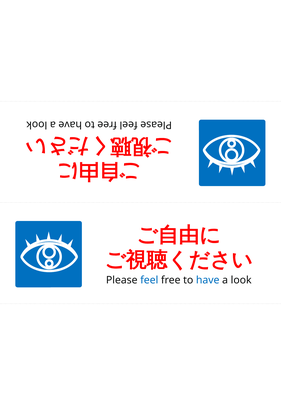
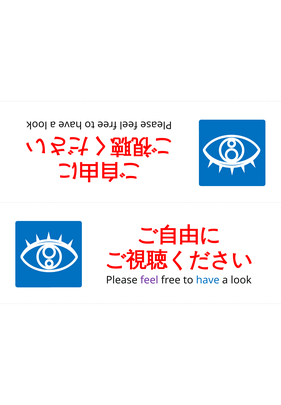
feel colour: blue -> purple
